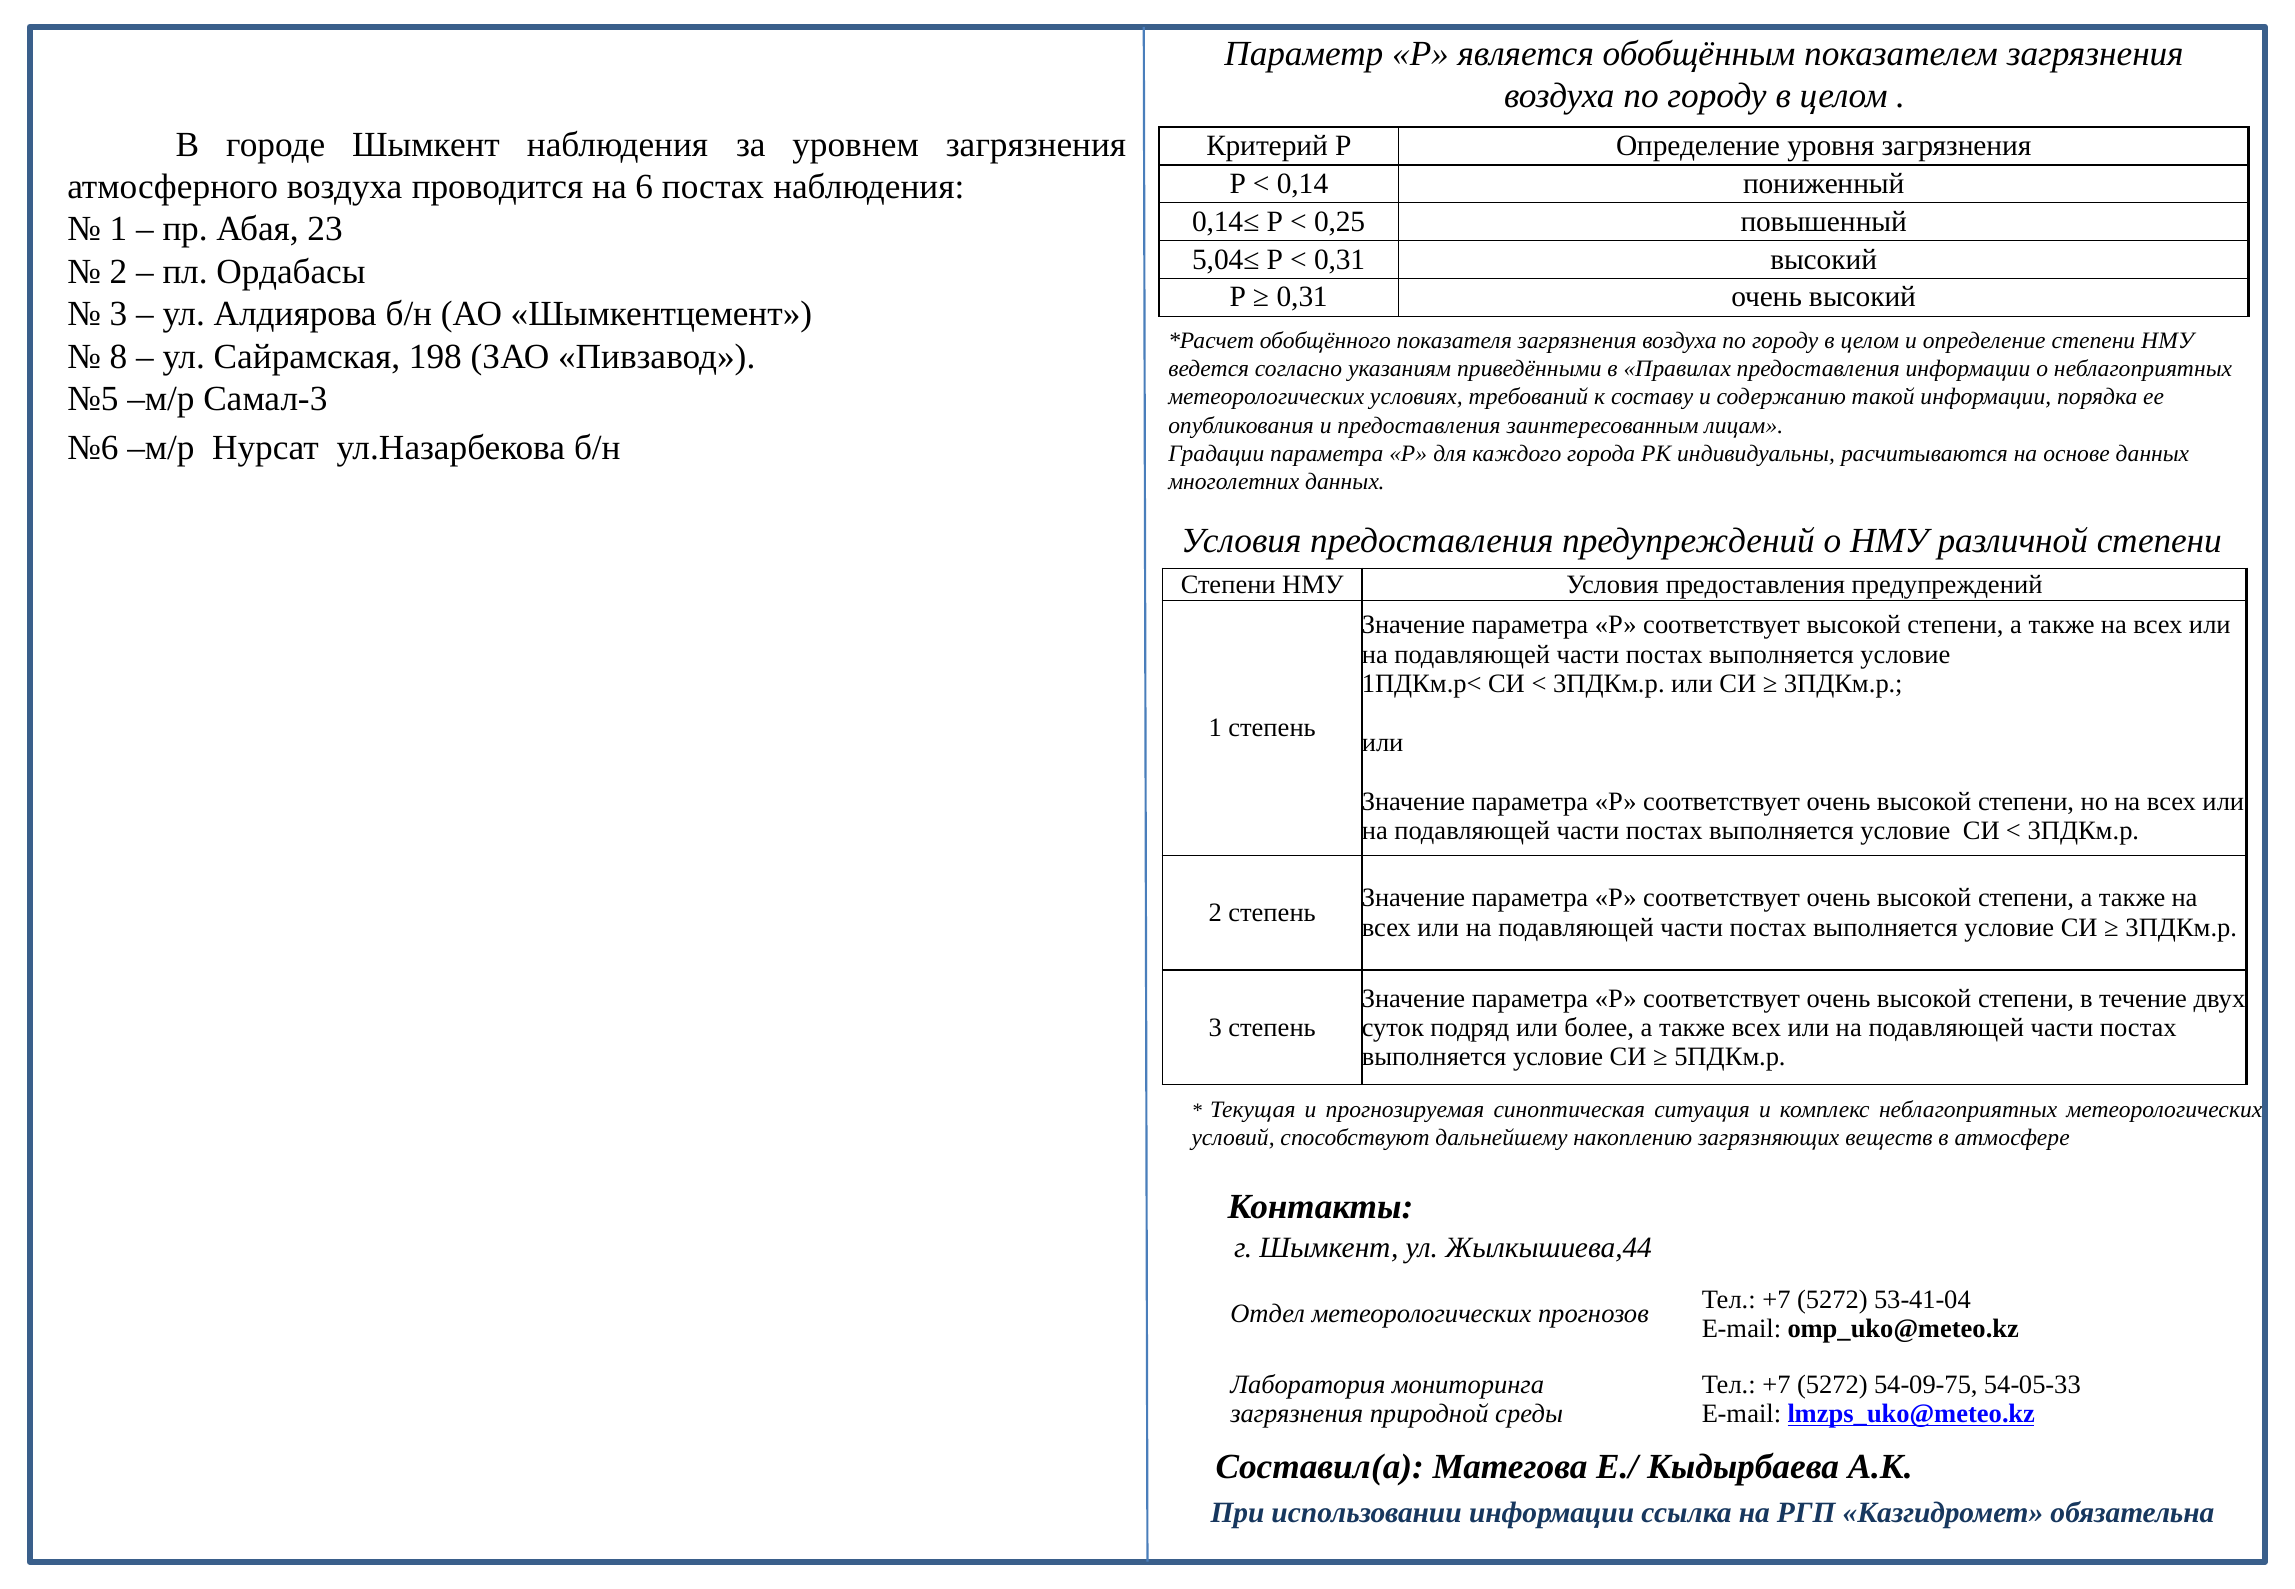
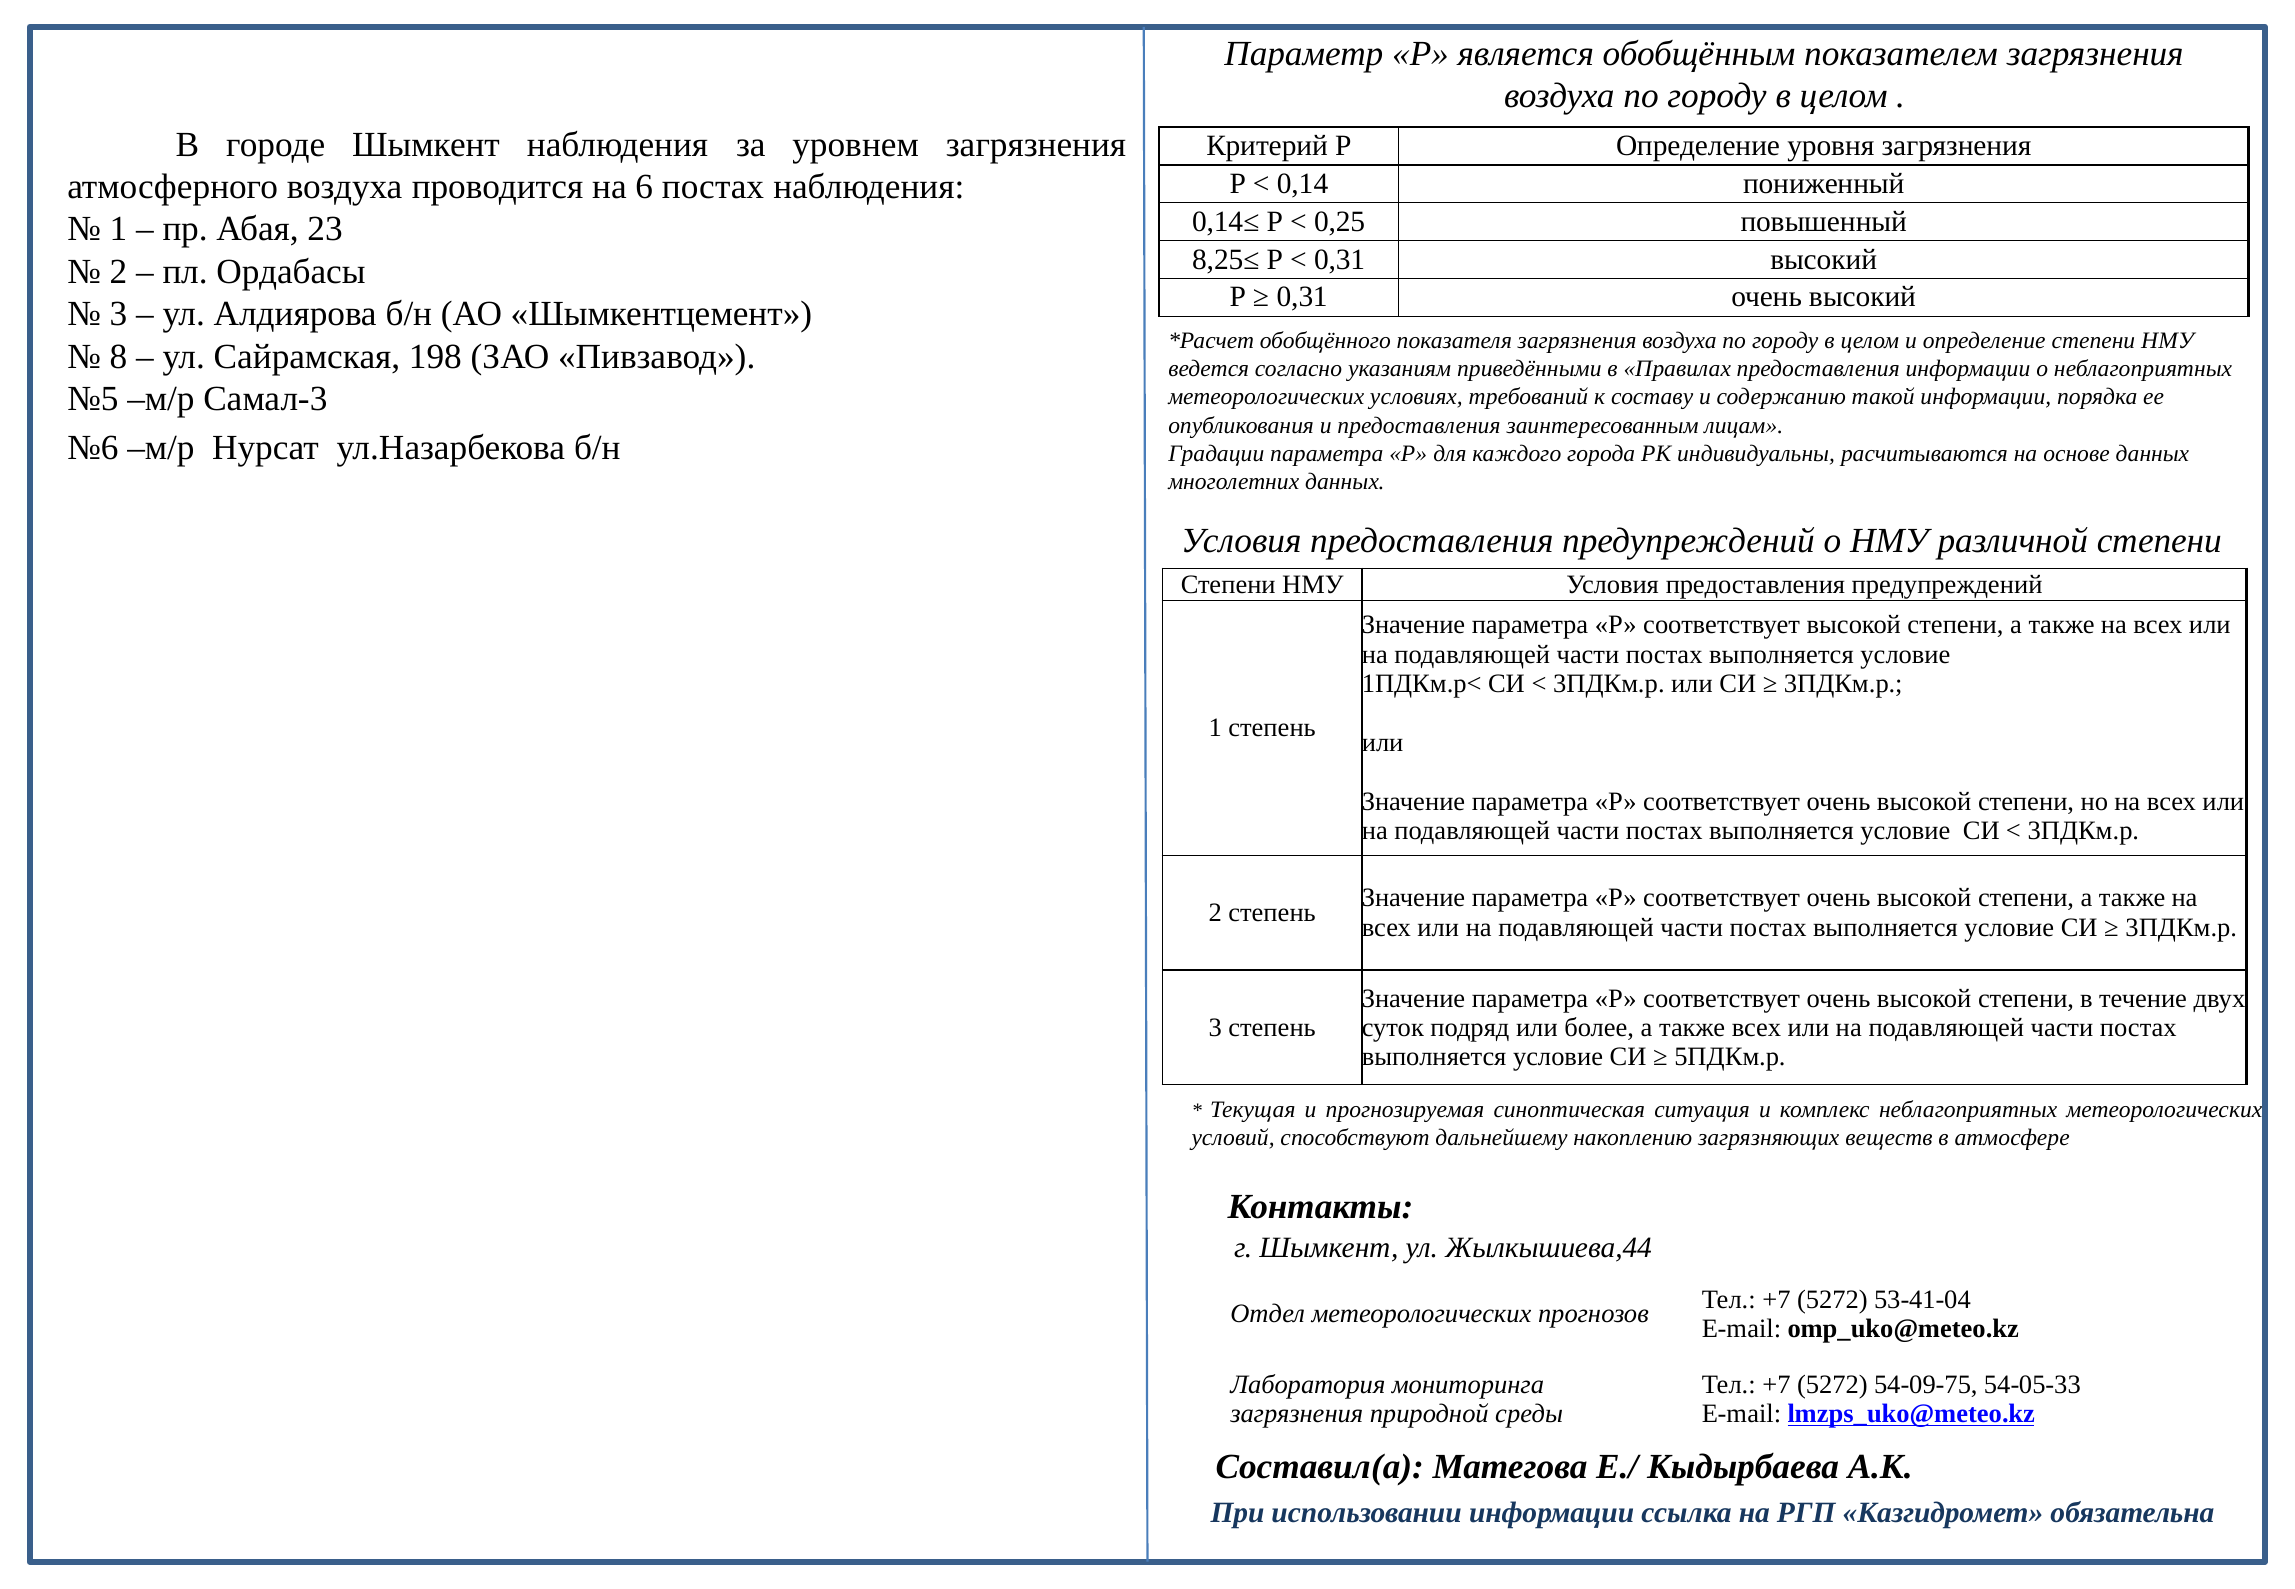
5,04≤: 5,04≤ -> 8,25≤
